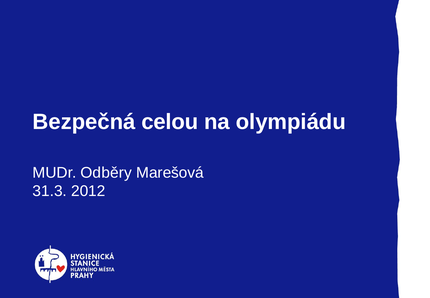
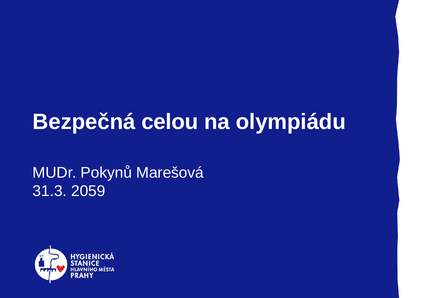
Odběry: Odběry -> Pokynů
2012: 2012 -> 2059
